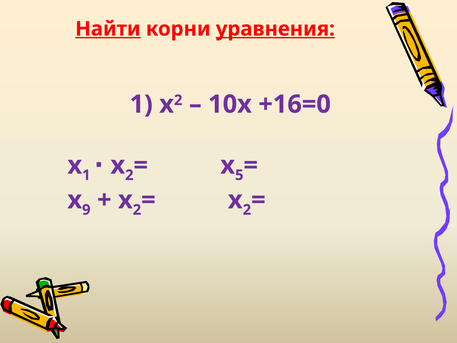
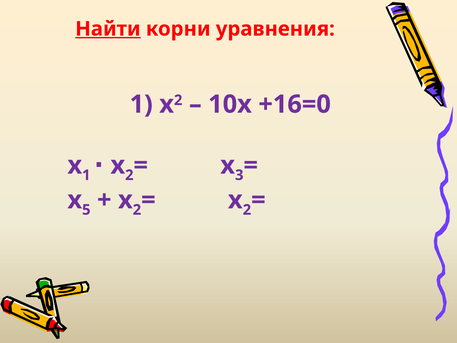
уравнения underline: present -> none
5: 5 -> 3
9: 9 -> 5
